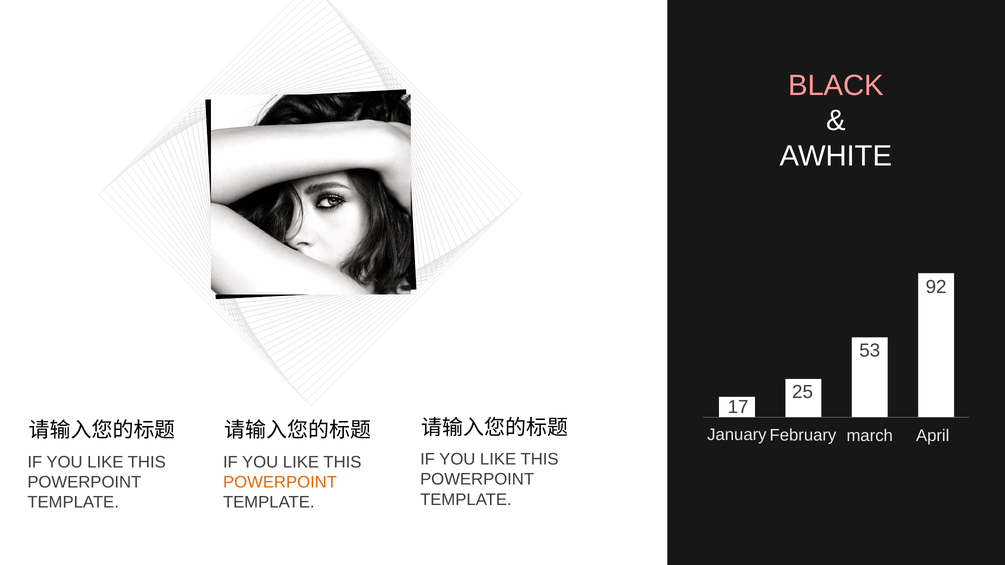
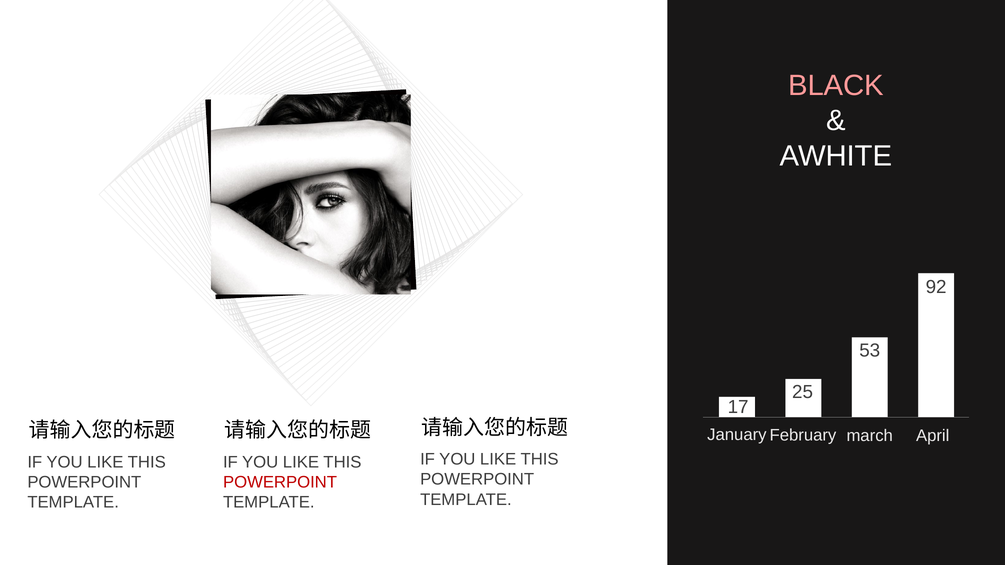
POWERPOINT at (280, 482) colour: orange -> red
